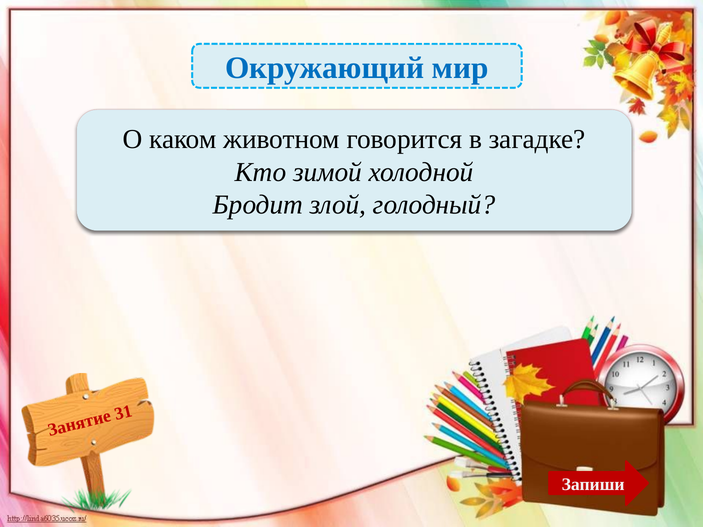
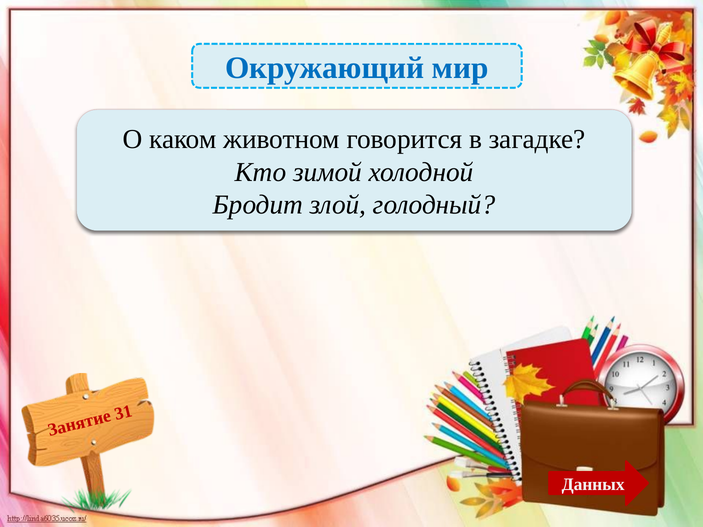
Запиши: Запиши -> Данных
